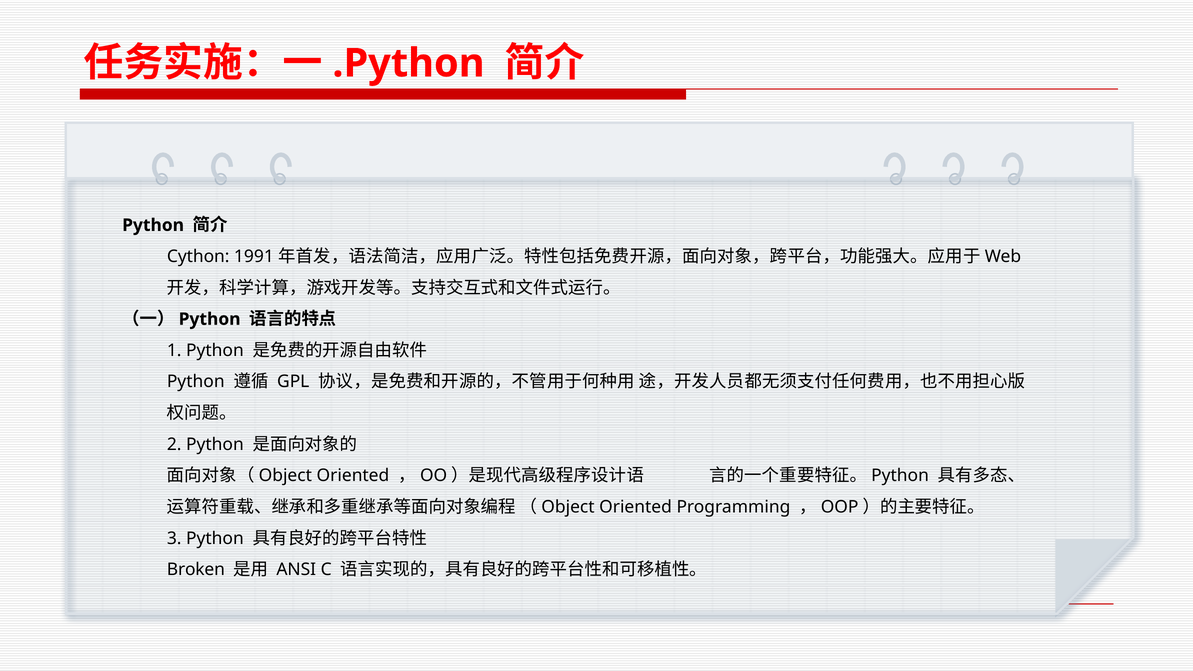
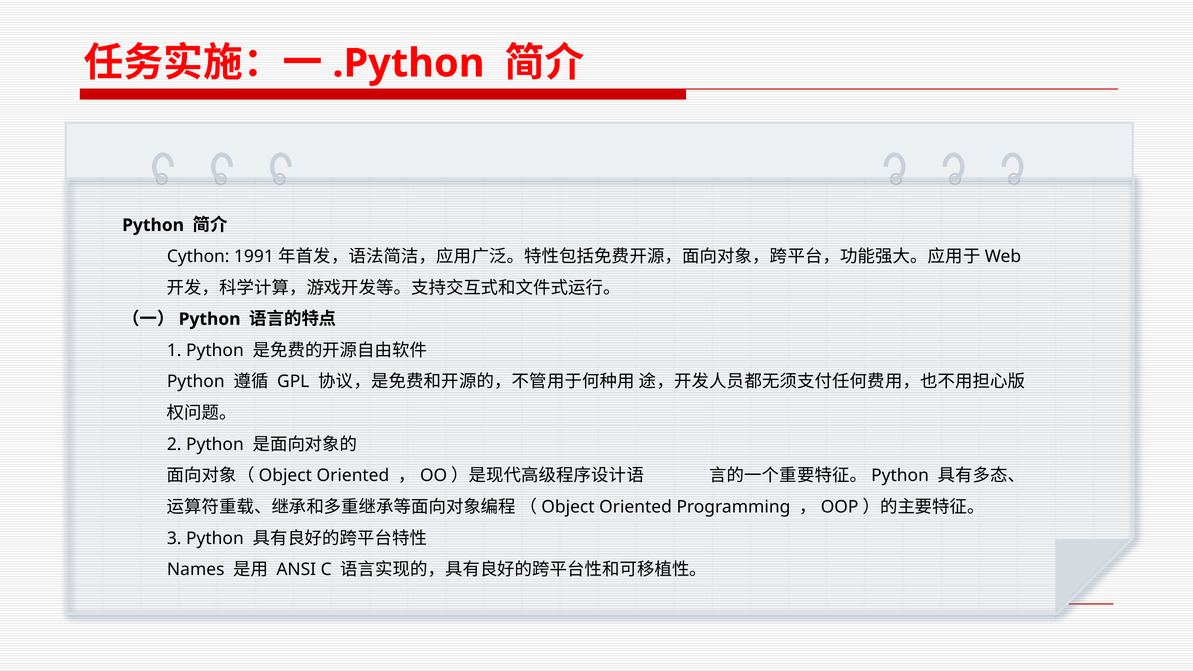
Broken: Broken -> Names
